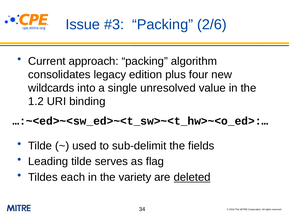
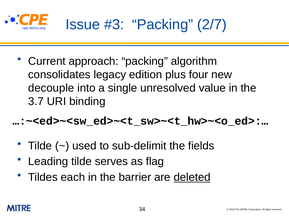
2/6: 2/6 -> 2/7
wildcards: wildcards -> decouple
1.2: 1.2 -> 3.7
variety: variety -> barrier
